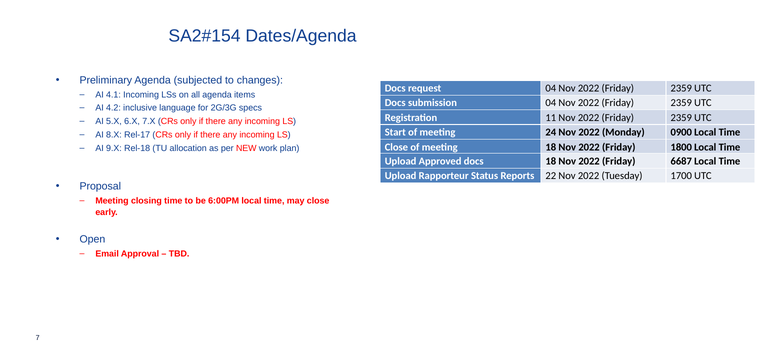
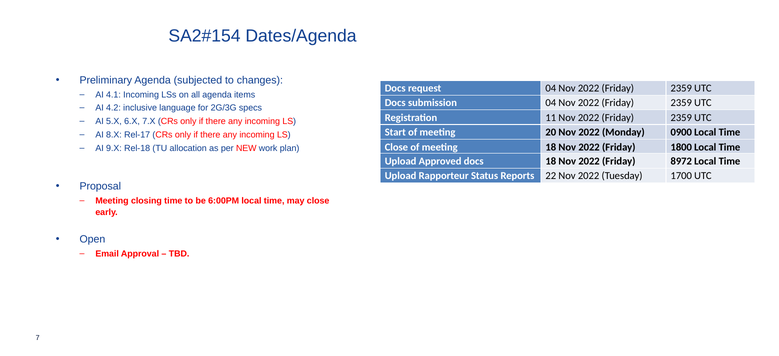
24: 24 -> 20
6687: 6687 -> 8972
